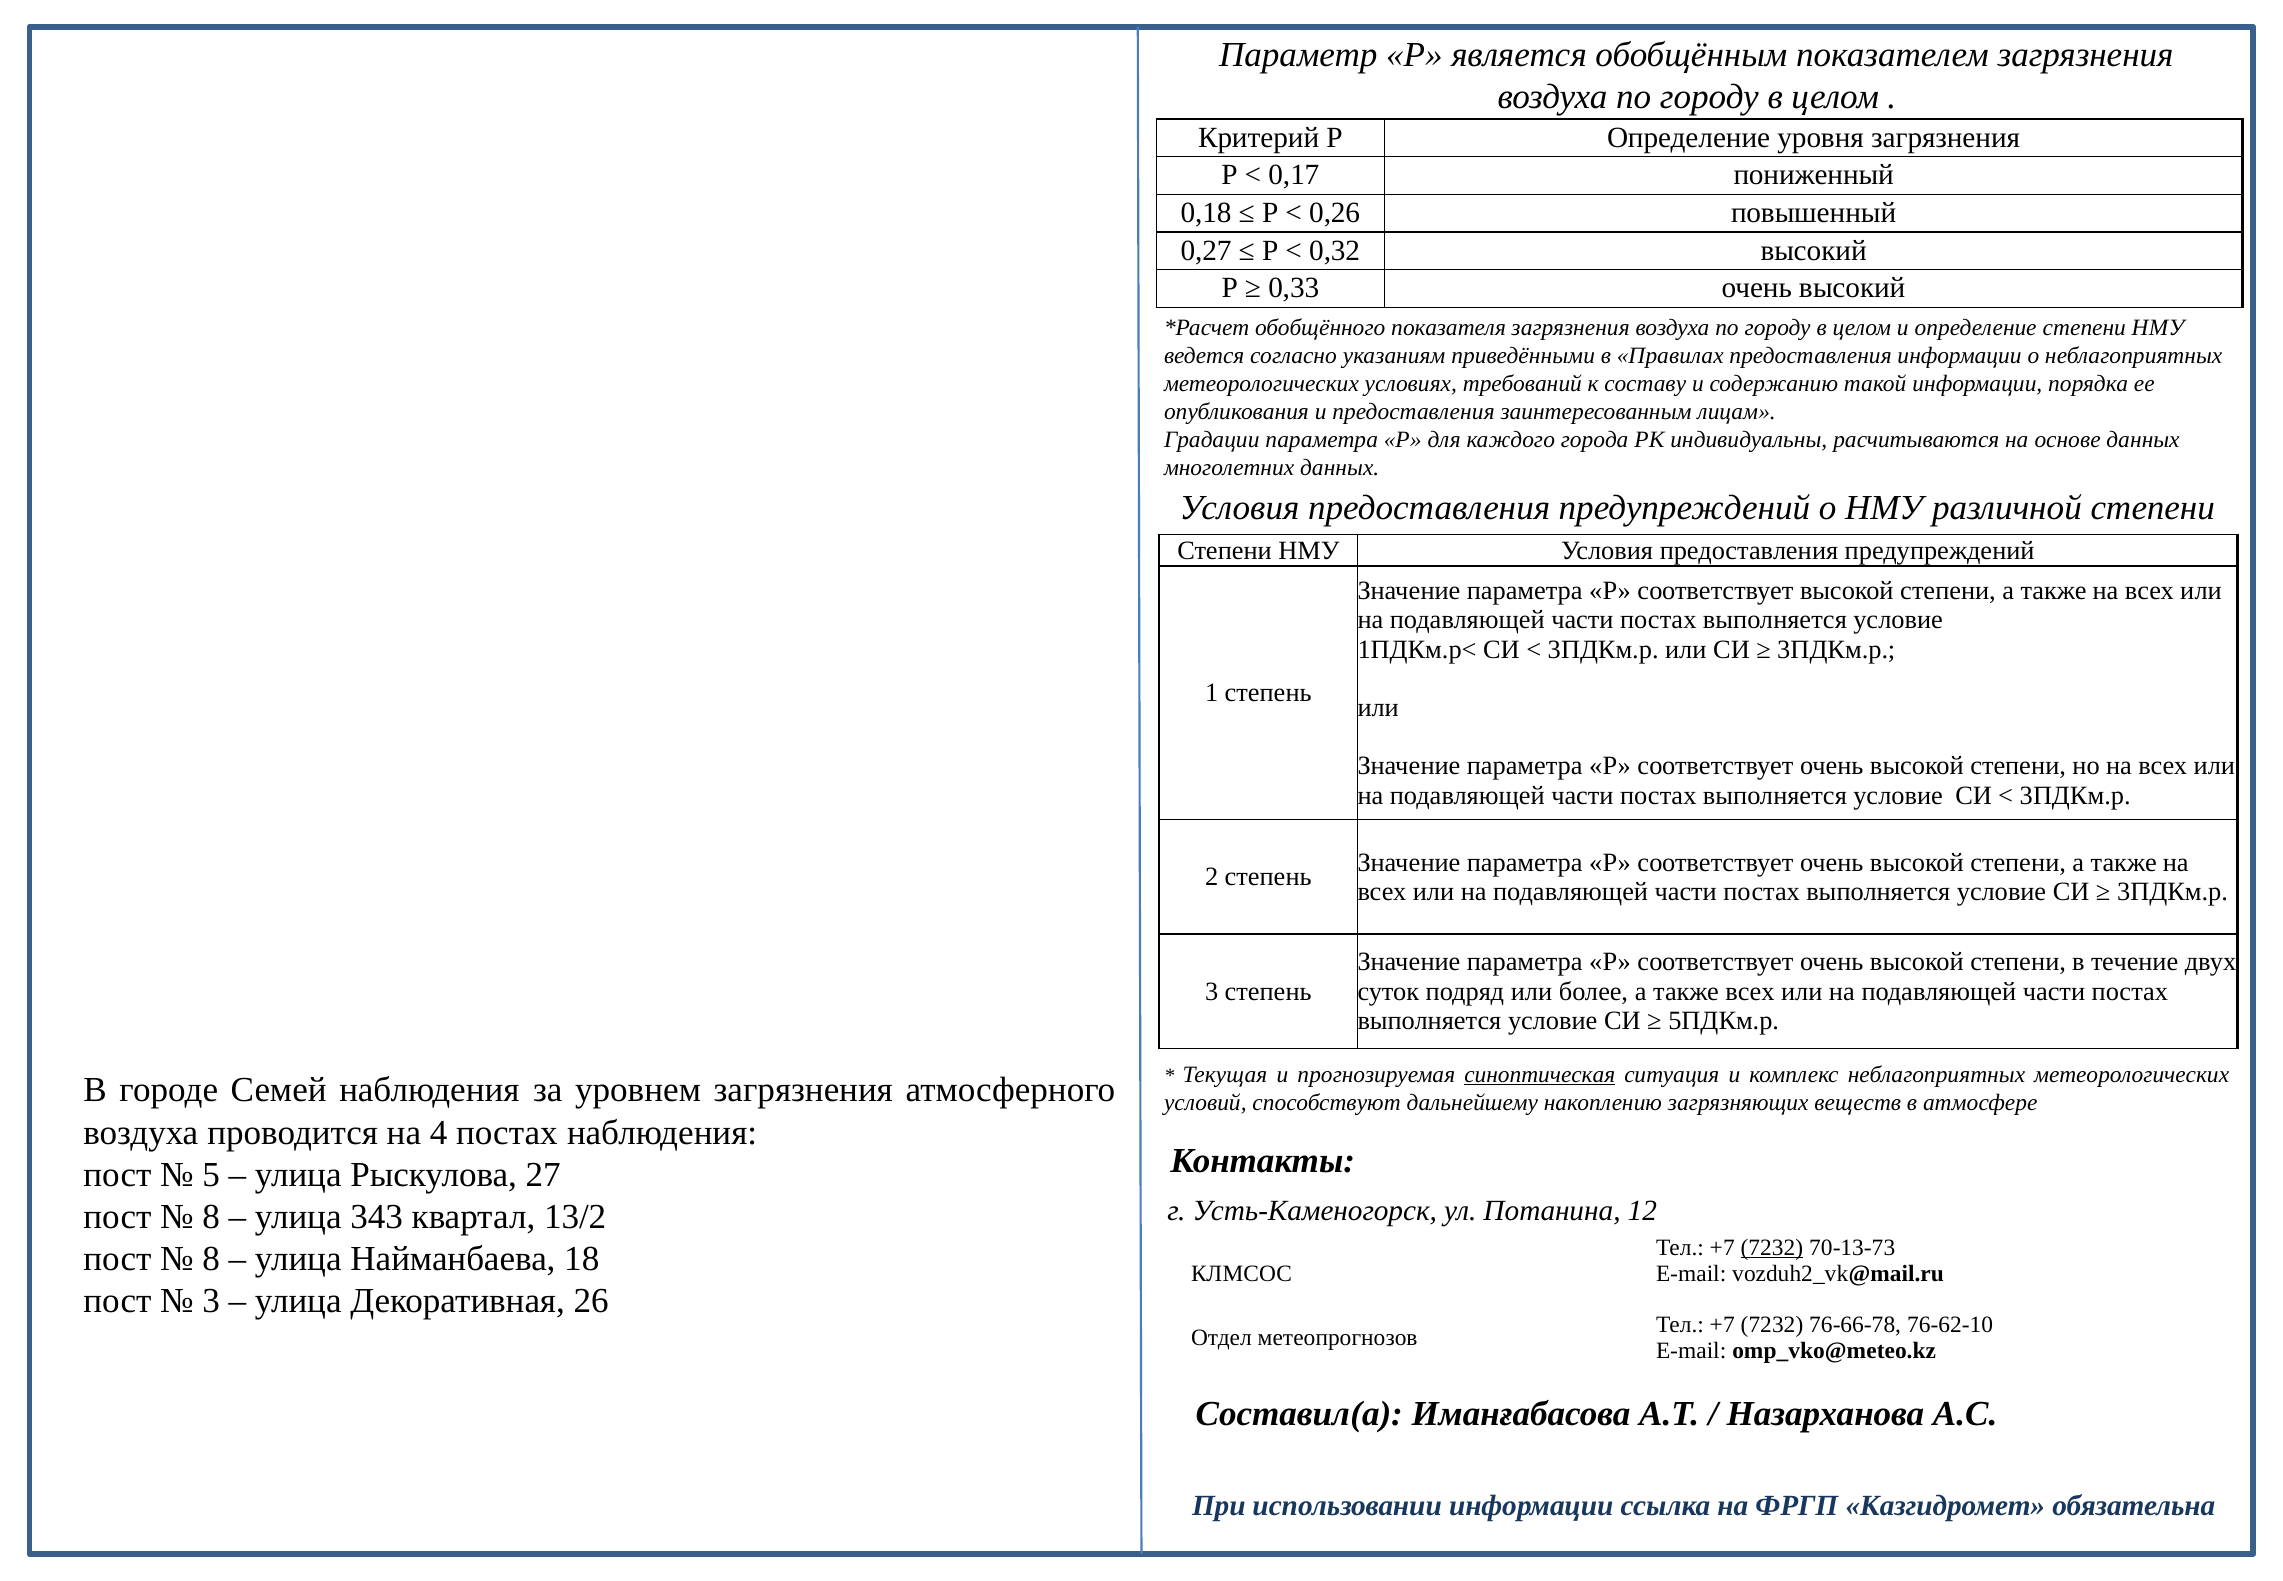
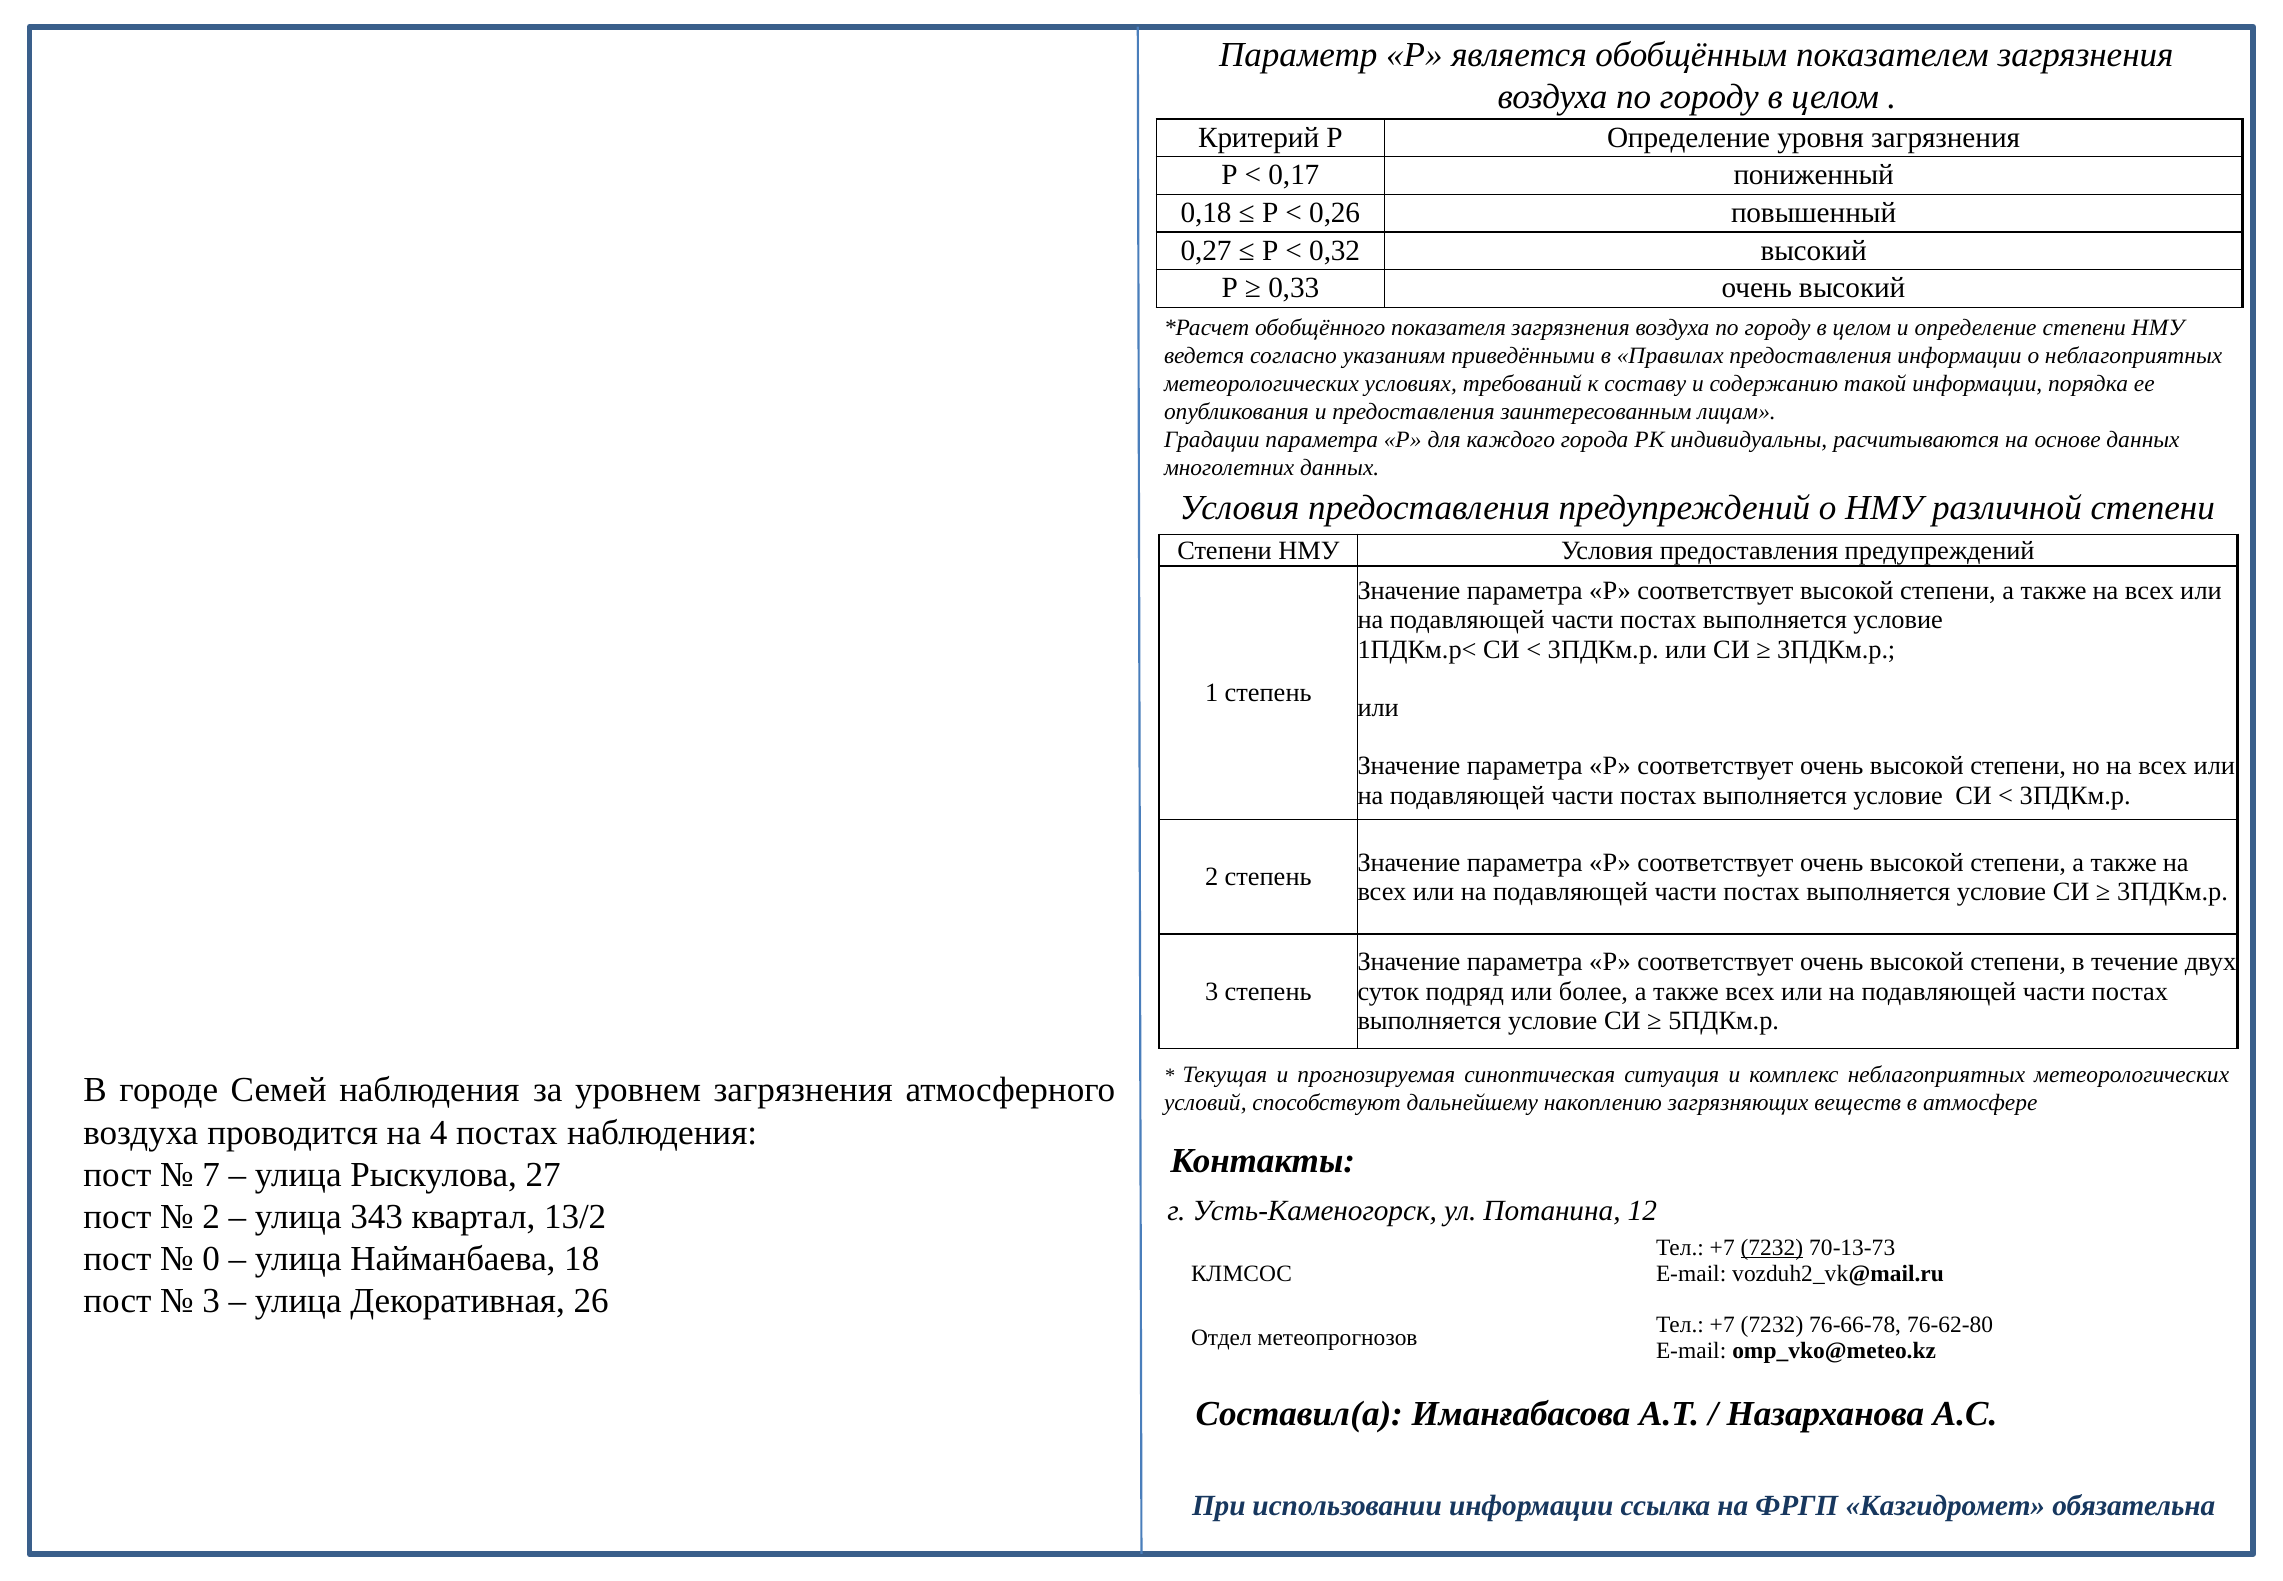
синоптическая underline: present -> none
5: 5 -> 7
8 at (211, 1216): 8 -> 2
8 at (211, 1259): 8 -> 0
76-62-10: 76-62-10 -> 76-62-80
